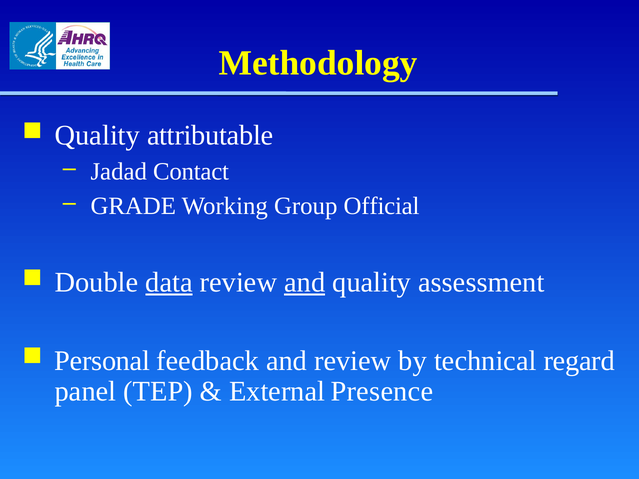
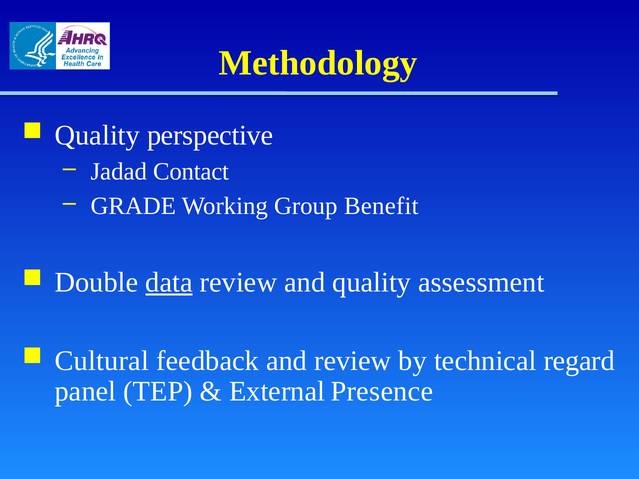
attributable: attributable -> perspective
Official: Official -> Benefit
and at (305, 282) underline: present -> none
Personal: Personal -> Cultural
